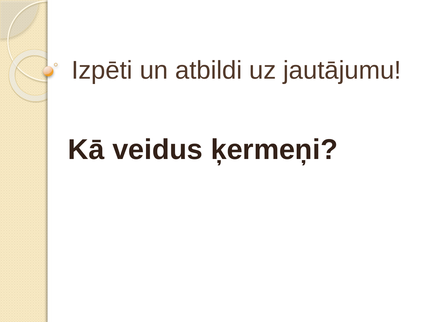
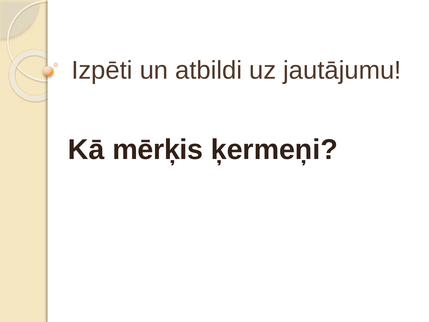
veidus: veidus -> mērķis
